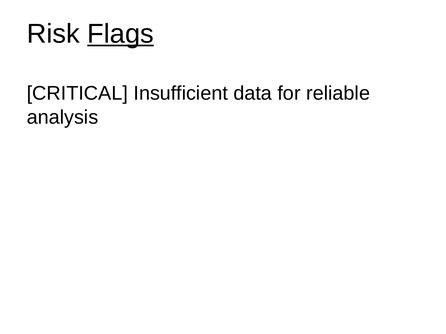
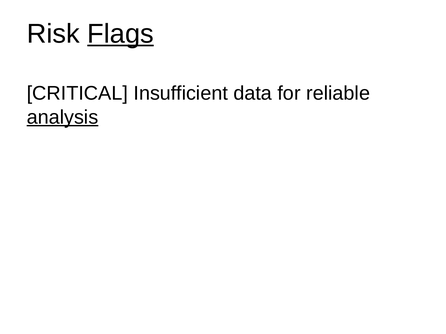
analysis underline: none -> present
